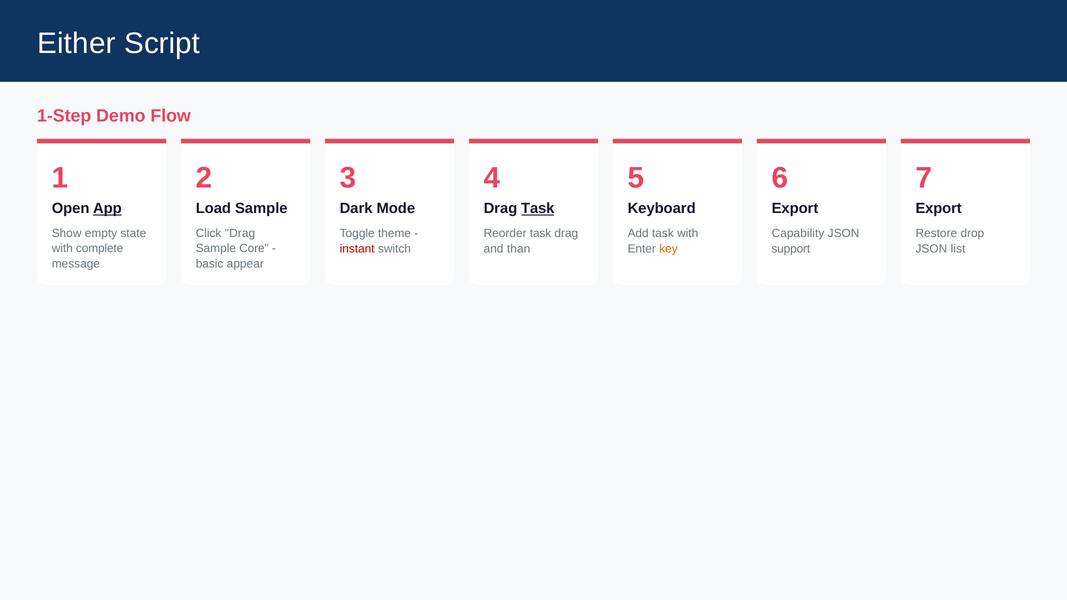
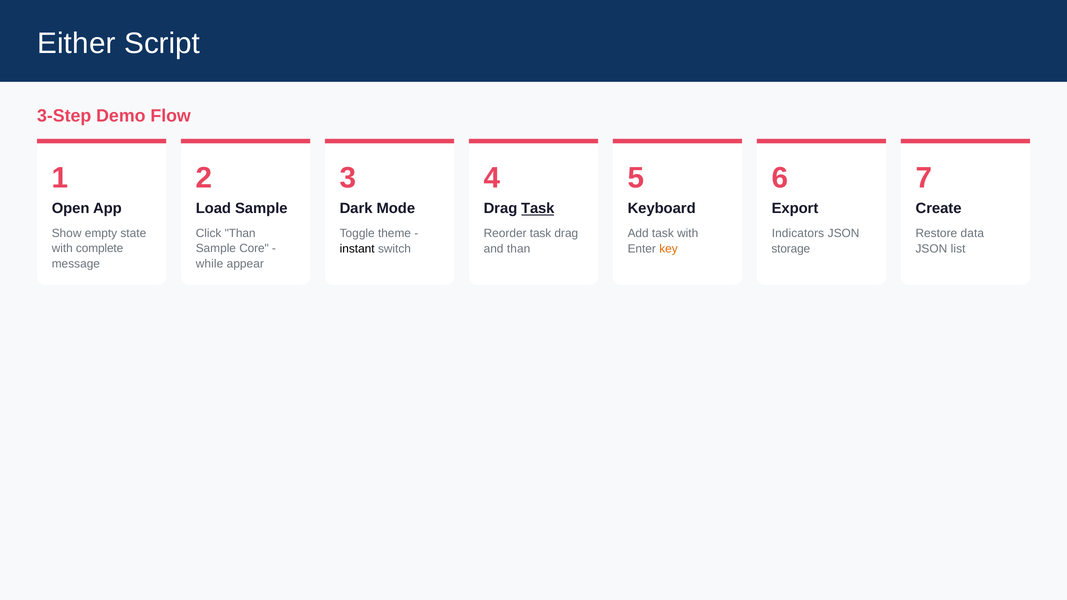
1-Step: 1-Step -> 3-Step
App underline: present -> none
Export at (939, 209): Export -> Create
Click Drag: Drag -> Than
Capability: Capability -> Indicators
drop: drop -> data
instant colour: red -> black
support: support -> storage
basic: basic -> while
